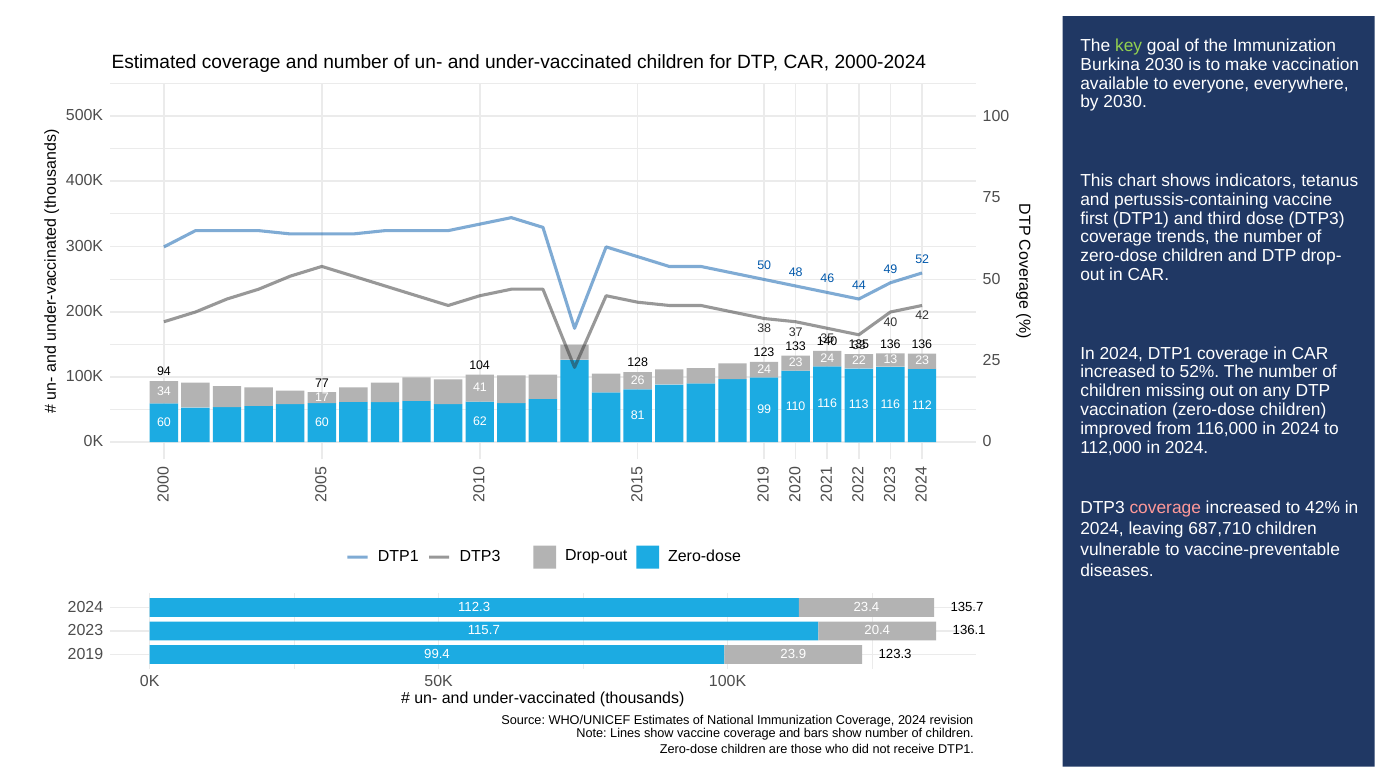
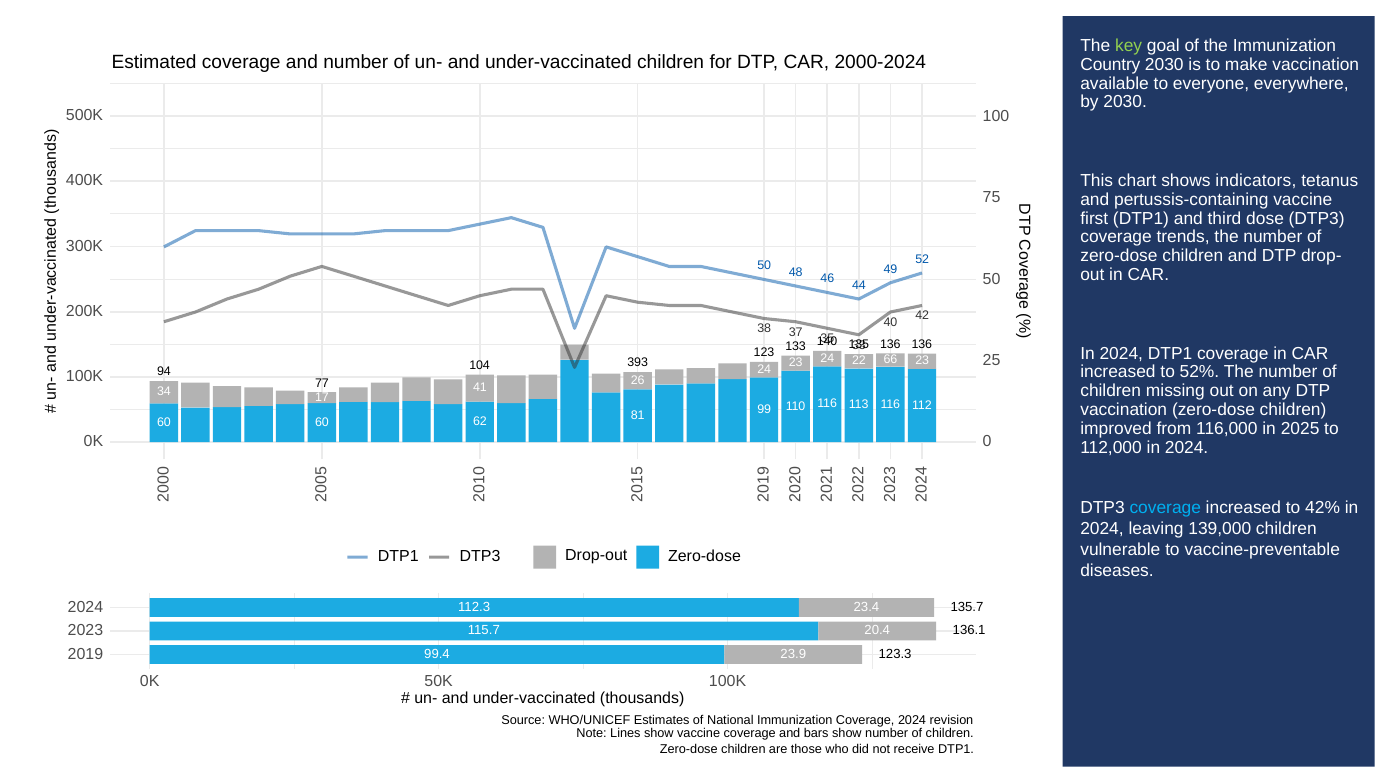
Burkina: Burkina -> Country
13: 13 -> 66
128: 128 -> 393
116,000 in 2024: 2024 -> 2025
coverage at (1165, 508) colour: pink -> light blue
687,710: 687,710 -> 139,000
